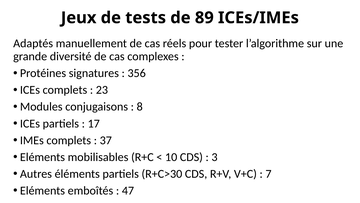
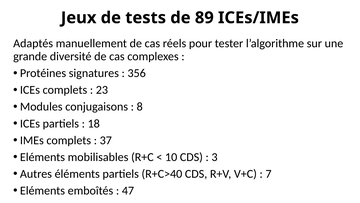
17: 17 -> 18
R+C>30: R+C>30 -> R+C>40
